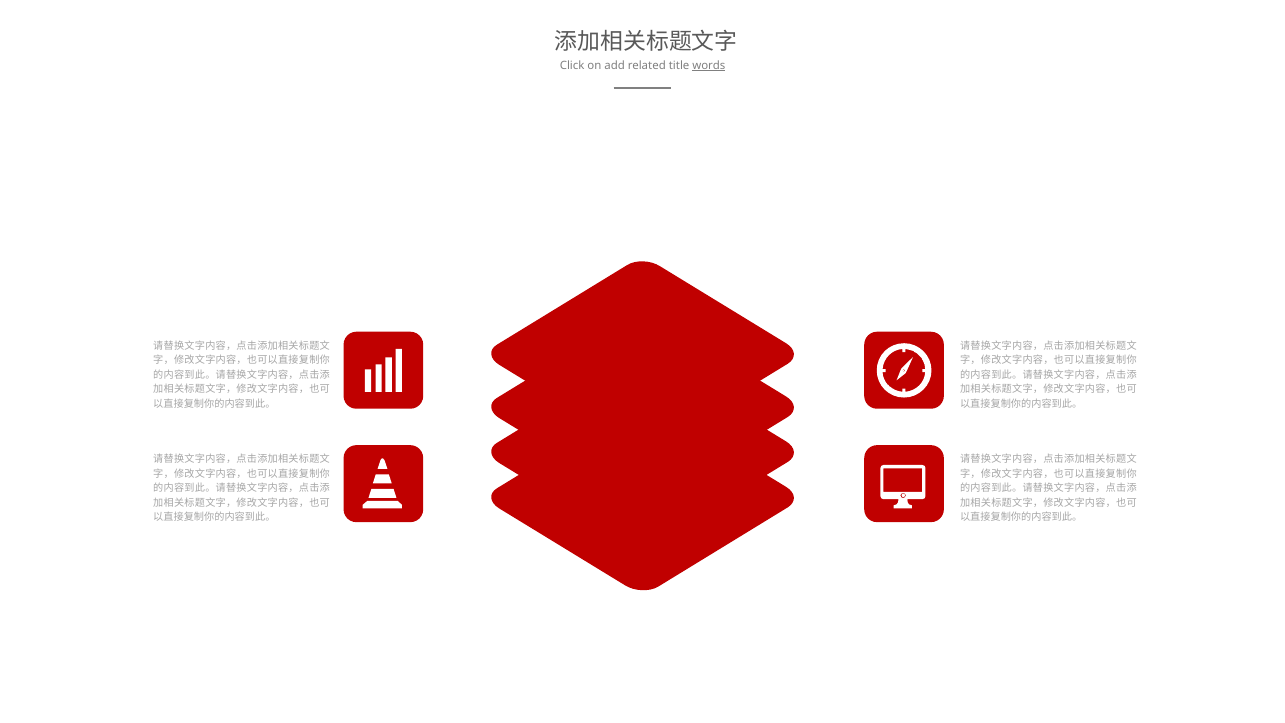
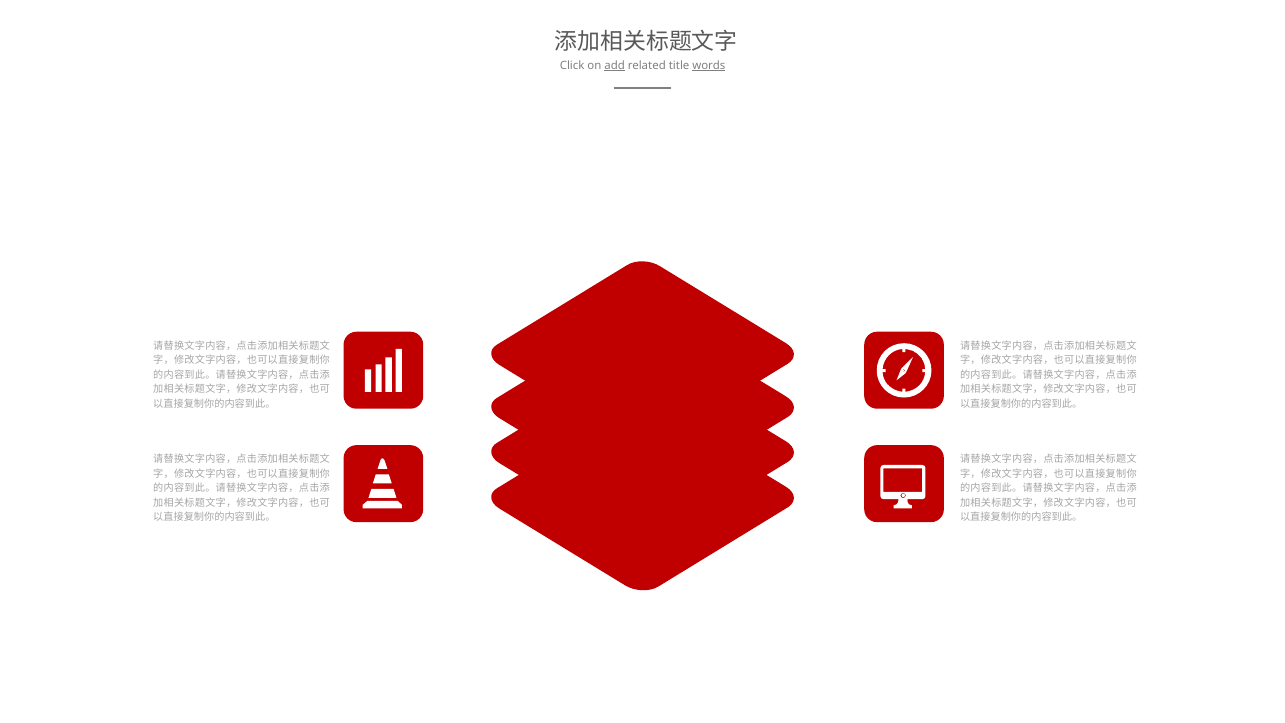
add underline: none -> present
